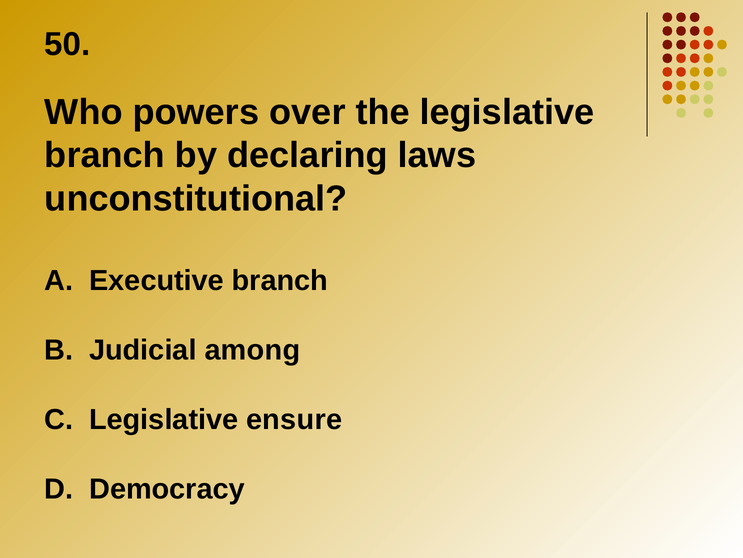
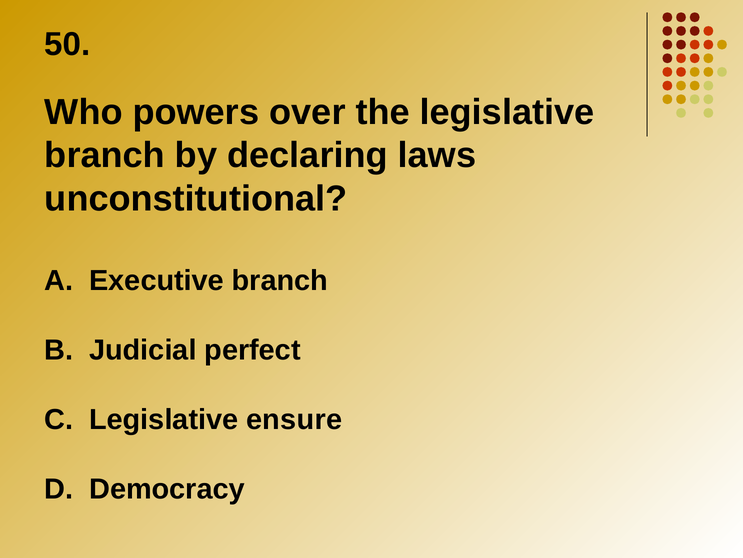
among: among -> perfect
